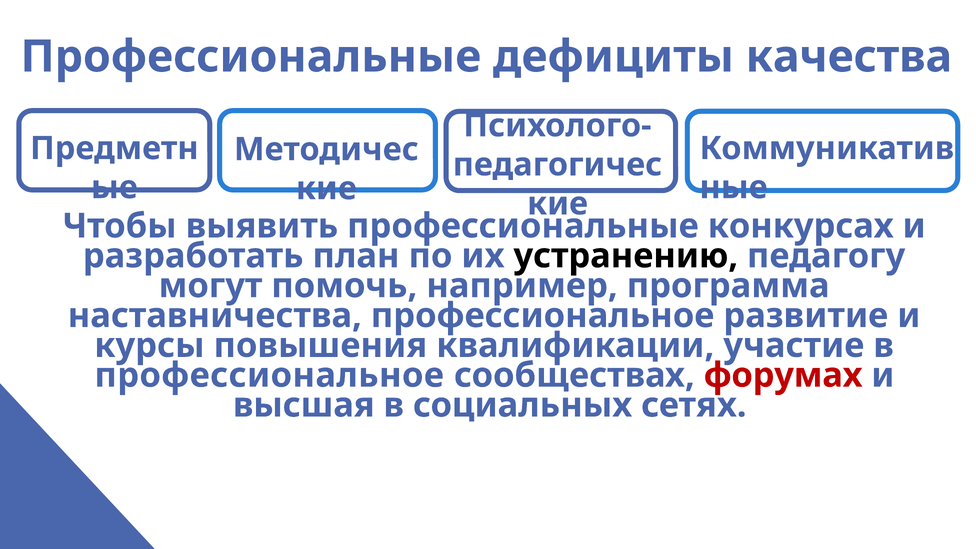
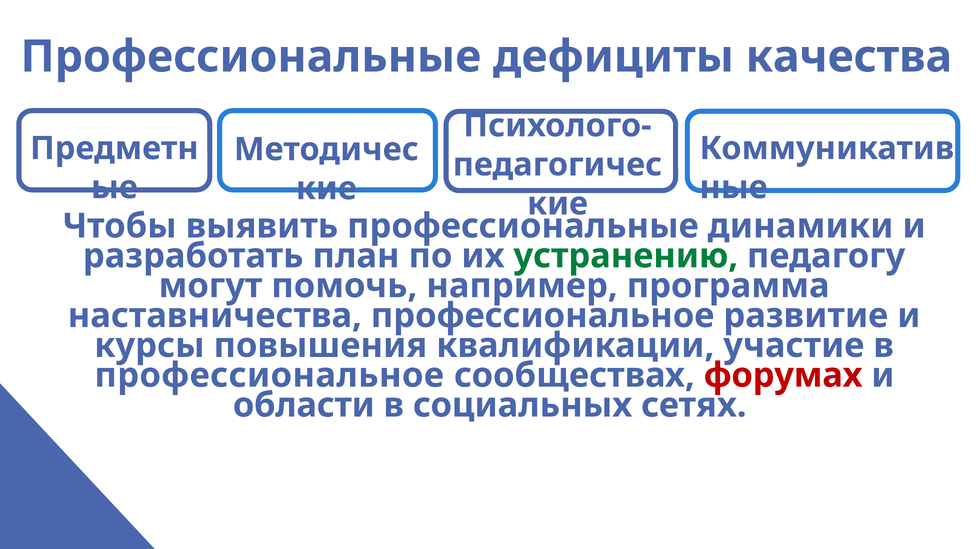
конкурсах: конкурсах -> динамики
устранению colour: black -> green
высшая: высшая -> области
